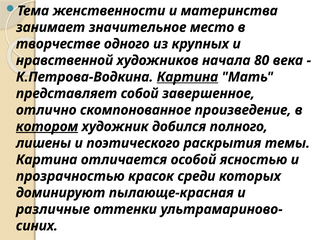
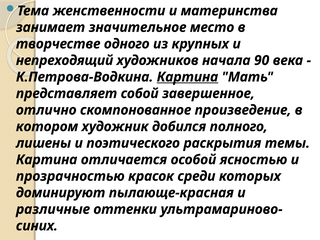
нравственной: нравственной -> непреходящий
80: 80 -> 90
котором underline: present -> none
